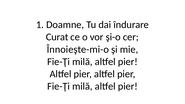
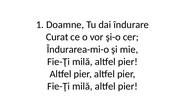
Înnoieşte-mi-o: Înnoieşte-mi-o -> Îndurarea-mi-o
